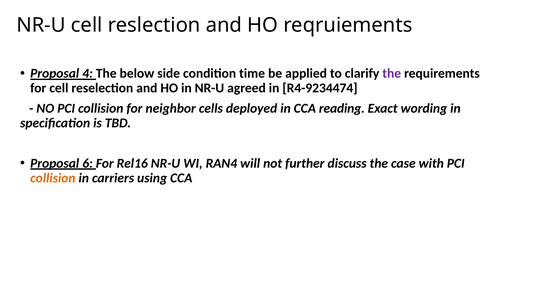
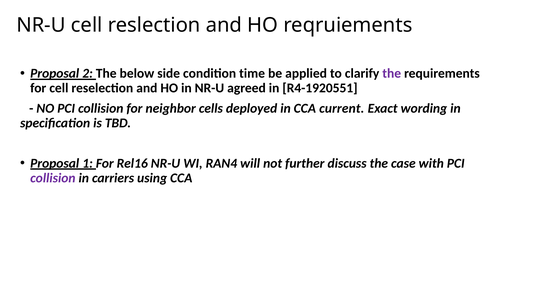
4: 4 -> 2
R4-9234474: R4-9234474 -> R4-1920551
reading: reading -> current
6: 6 -> 1
collision at (53, 178) colour: orange -> purple
